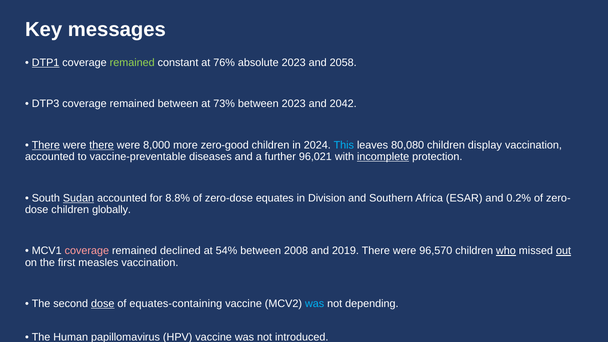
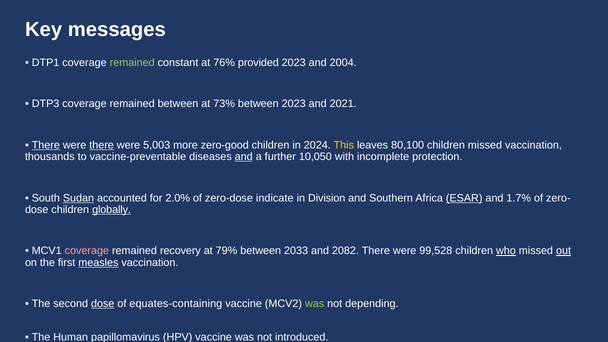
DTP1 underline: present -> none
absolute: absolute -> provided
2058: 2058 -> 2004
2042: 2042 -> 2021
8,000: 8,000 -> 5,003
This colour: light blue -> yellow
80,080: 80,080 -> 80,100
children display: display -> missed
accounted at (50, 157): accounted -> thousands
and at (244, 157) underline: none -> present
96,021: 96,021 -> 10,050
incomplete underline: present -> none
8.8%: 8.8% -> 2.0%
equates: equates -> indicate
ESAR underline: none -> present
0.2%: 0.2% -> 1.7%
globally underline: none -> present
declined: declined -> recovery
54%: 54% -> 79%
2008: 2008 -> 2033
2019: 2019 -> 2082
96,570: 96,570 -> 99,528
measles underline: none -> present
was at (315, 304) colour: light blue -> light green
